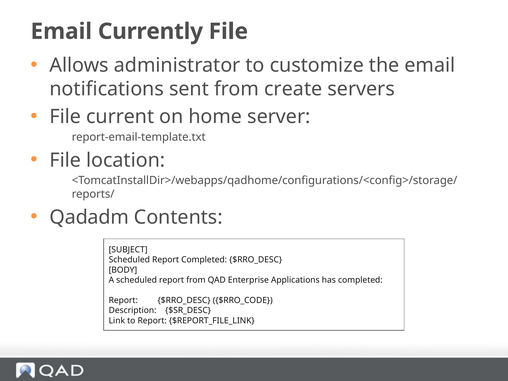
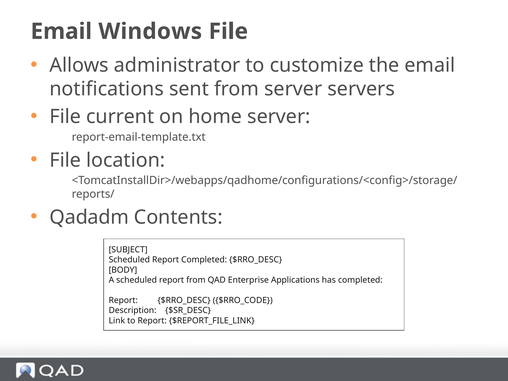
Currently: Currently -> Windows
from create: create -> server
